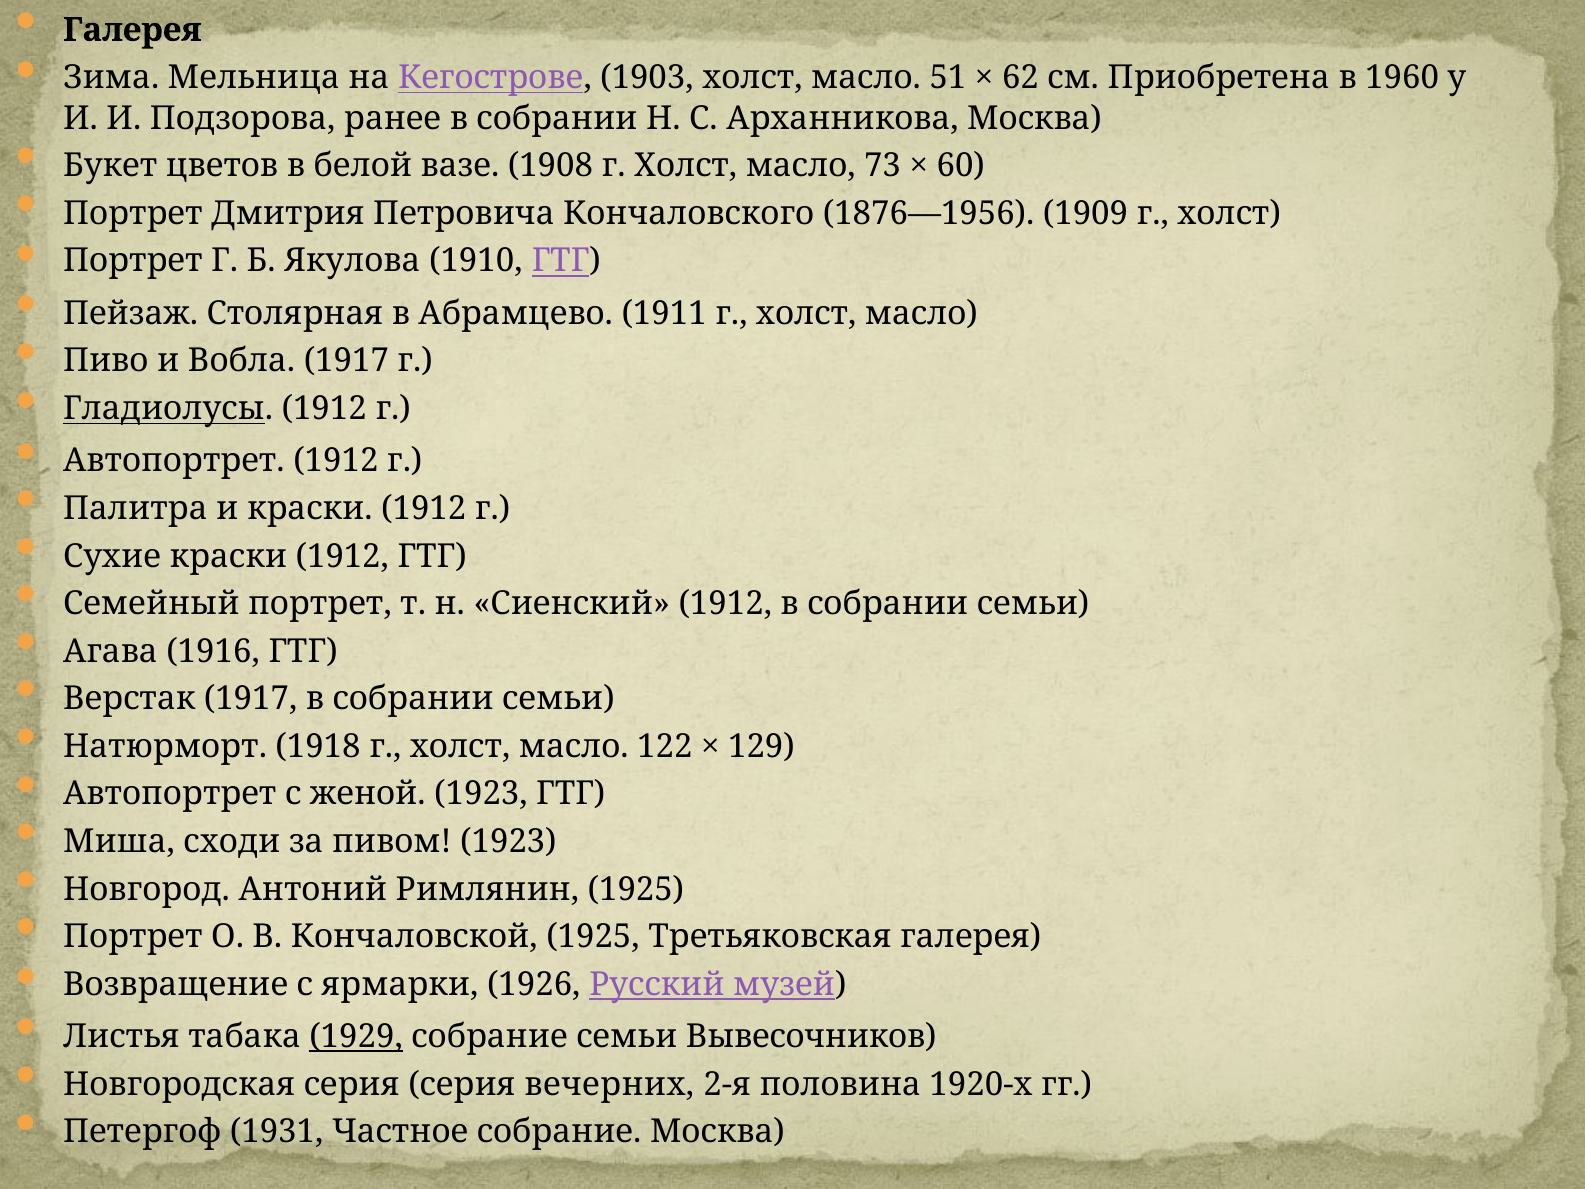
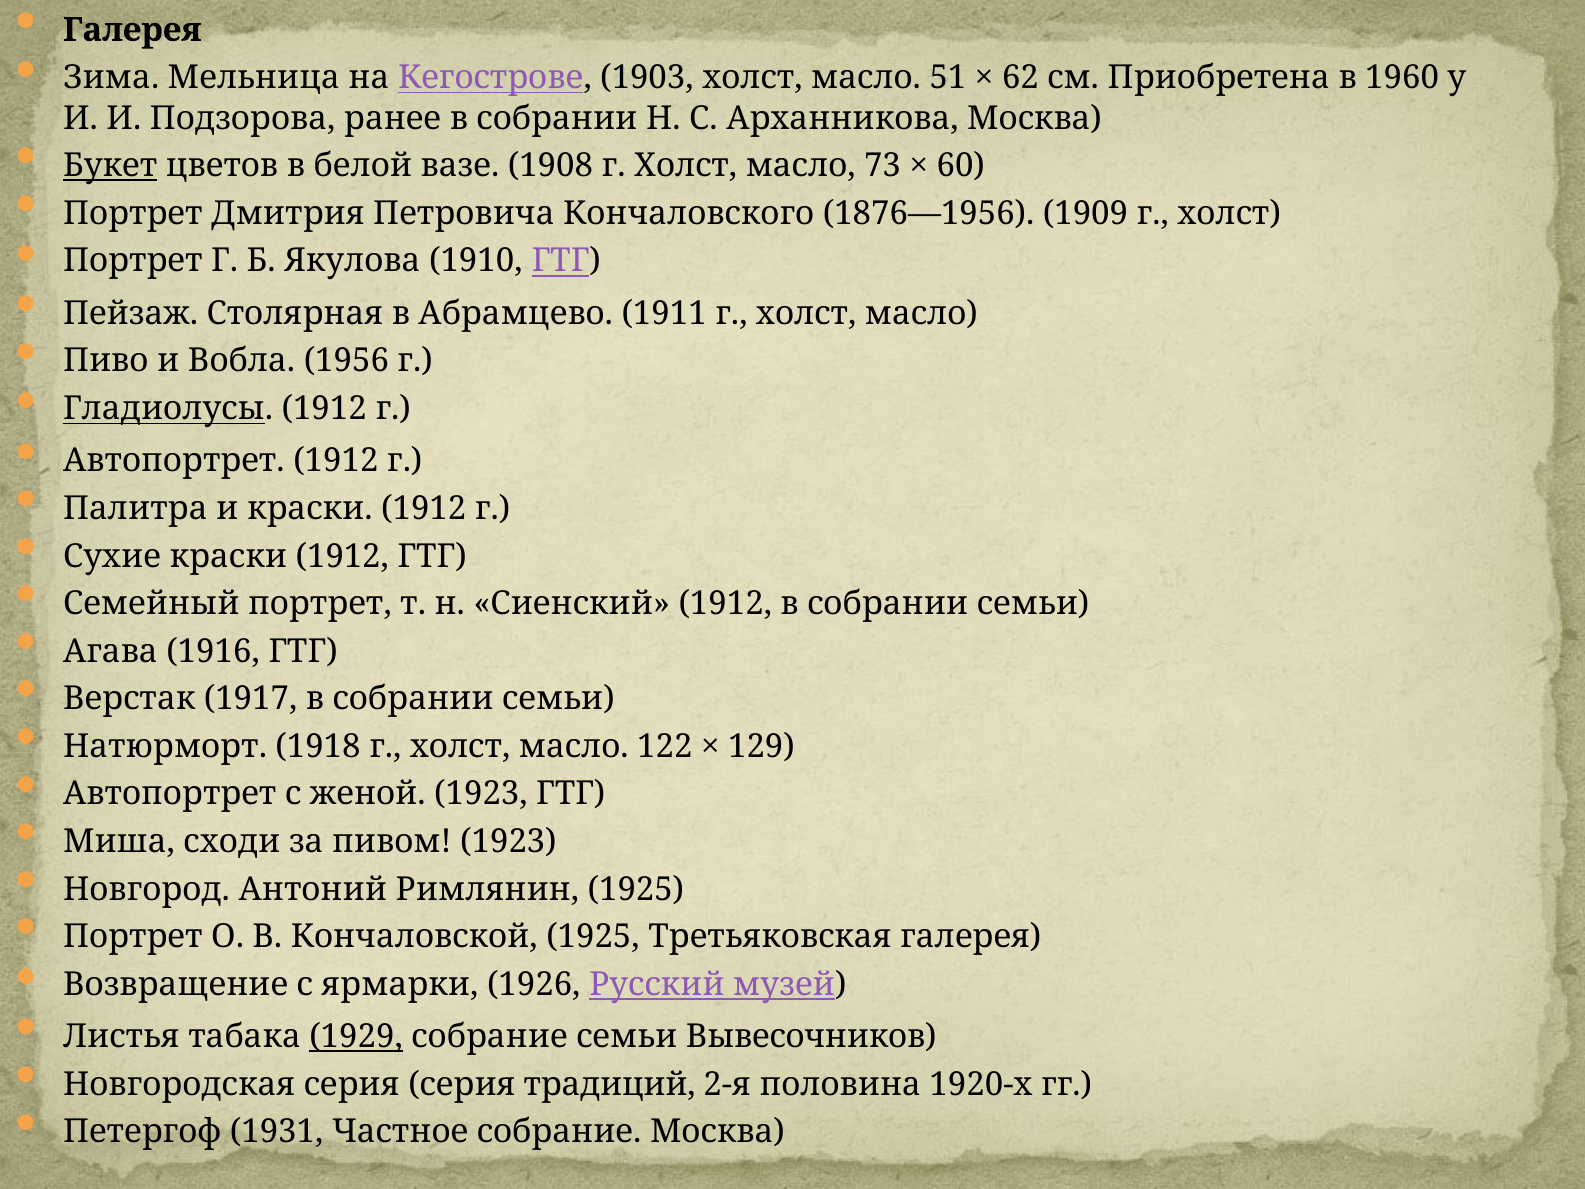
Букет underline: none -> present
Вобла 1917: 1917 -> 1956
вечерних: вечерних -> традиций
